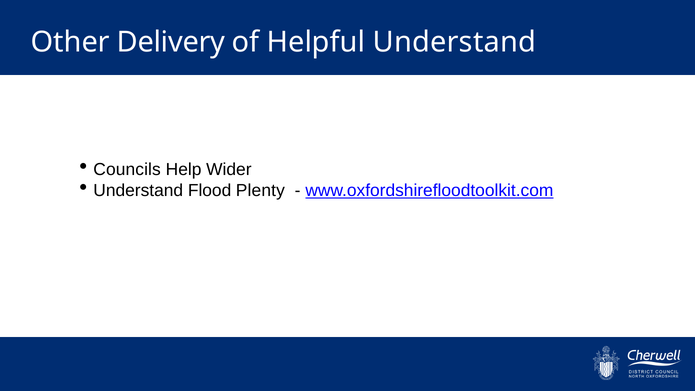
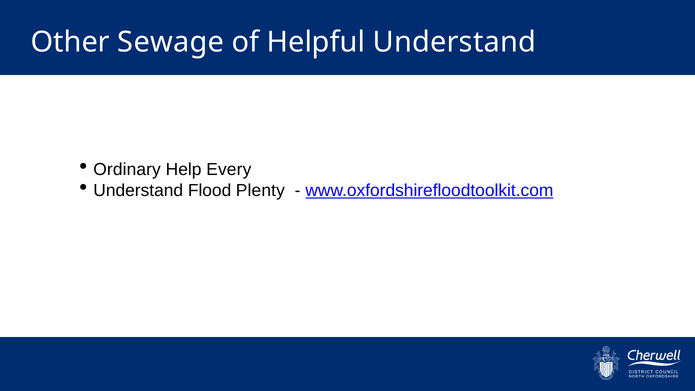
Delivery: Delivery -> Sewage
Councils: Councils -> Ordinary
Wider: Wider -> Every
